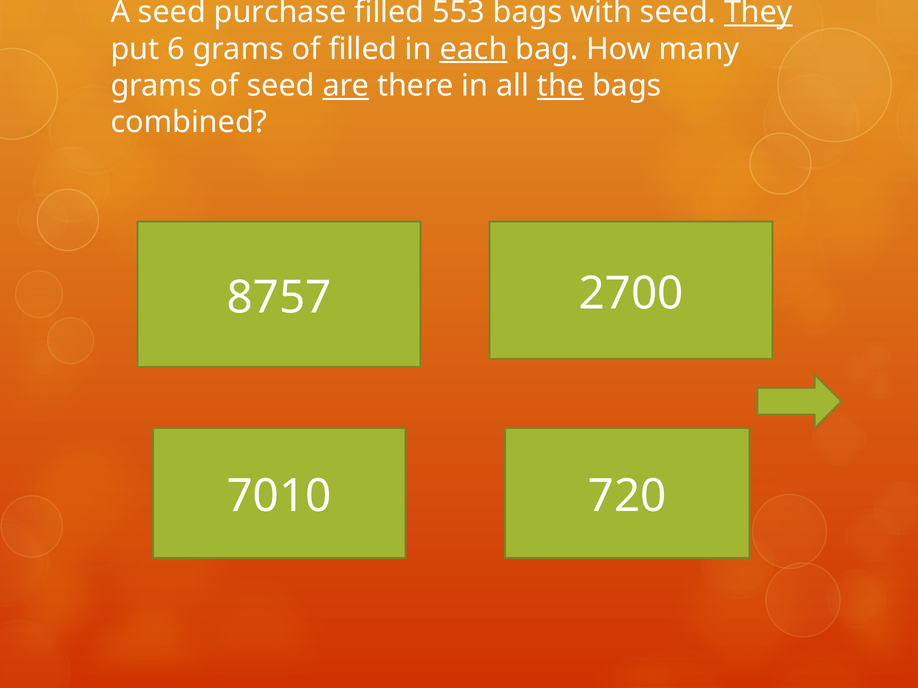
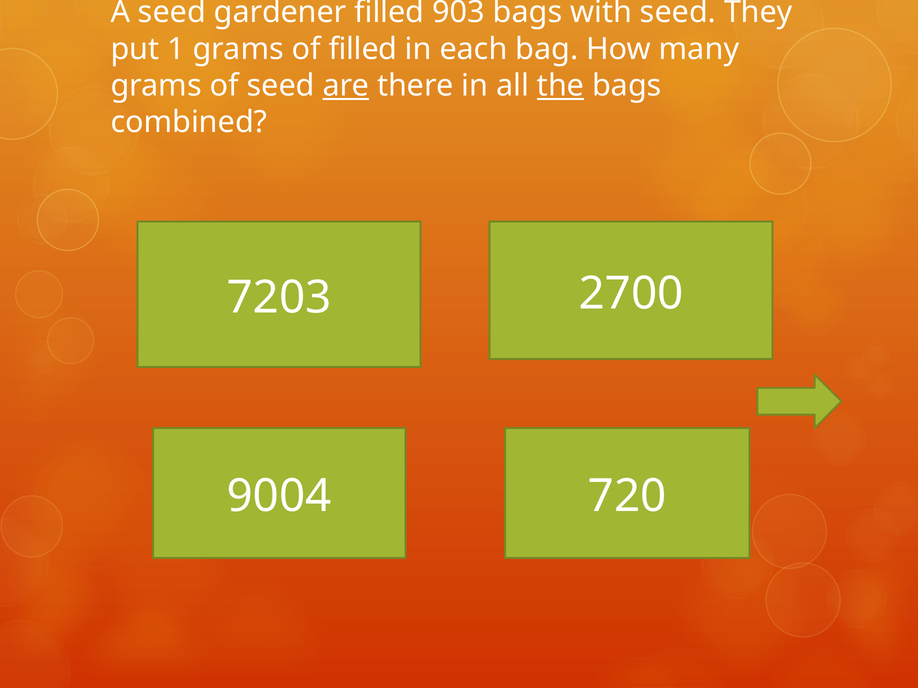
purchase: purchase -> gardener
553: 553 -> 903
They underline: present -> none
6: 6 -> 1
each underline: present -> none
8757: 8757 -> 7203
7010: 7010 -> 9004
